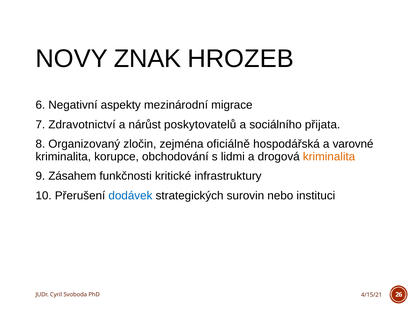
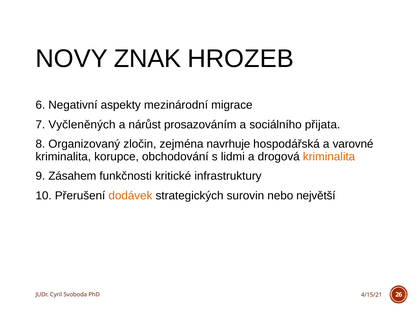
Zdravotnictví: Zdravotnictví -> Vyčleněných
poskytovatelů: poskytovatelů -> prosazováním
oficiálně: oficiálně -> navrhuje
dodávek colour: blue -> orange
instituci: instituci -> největší
